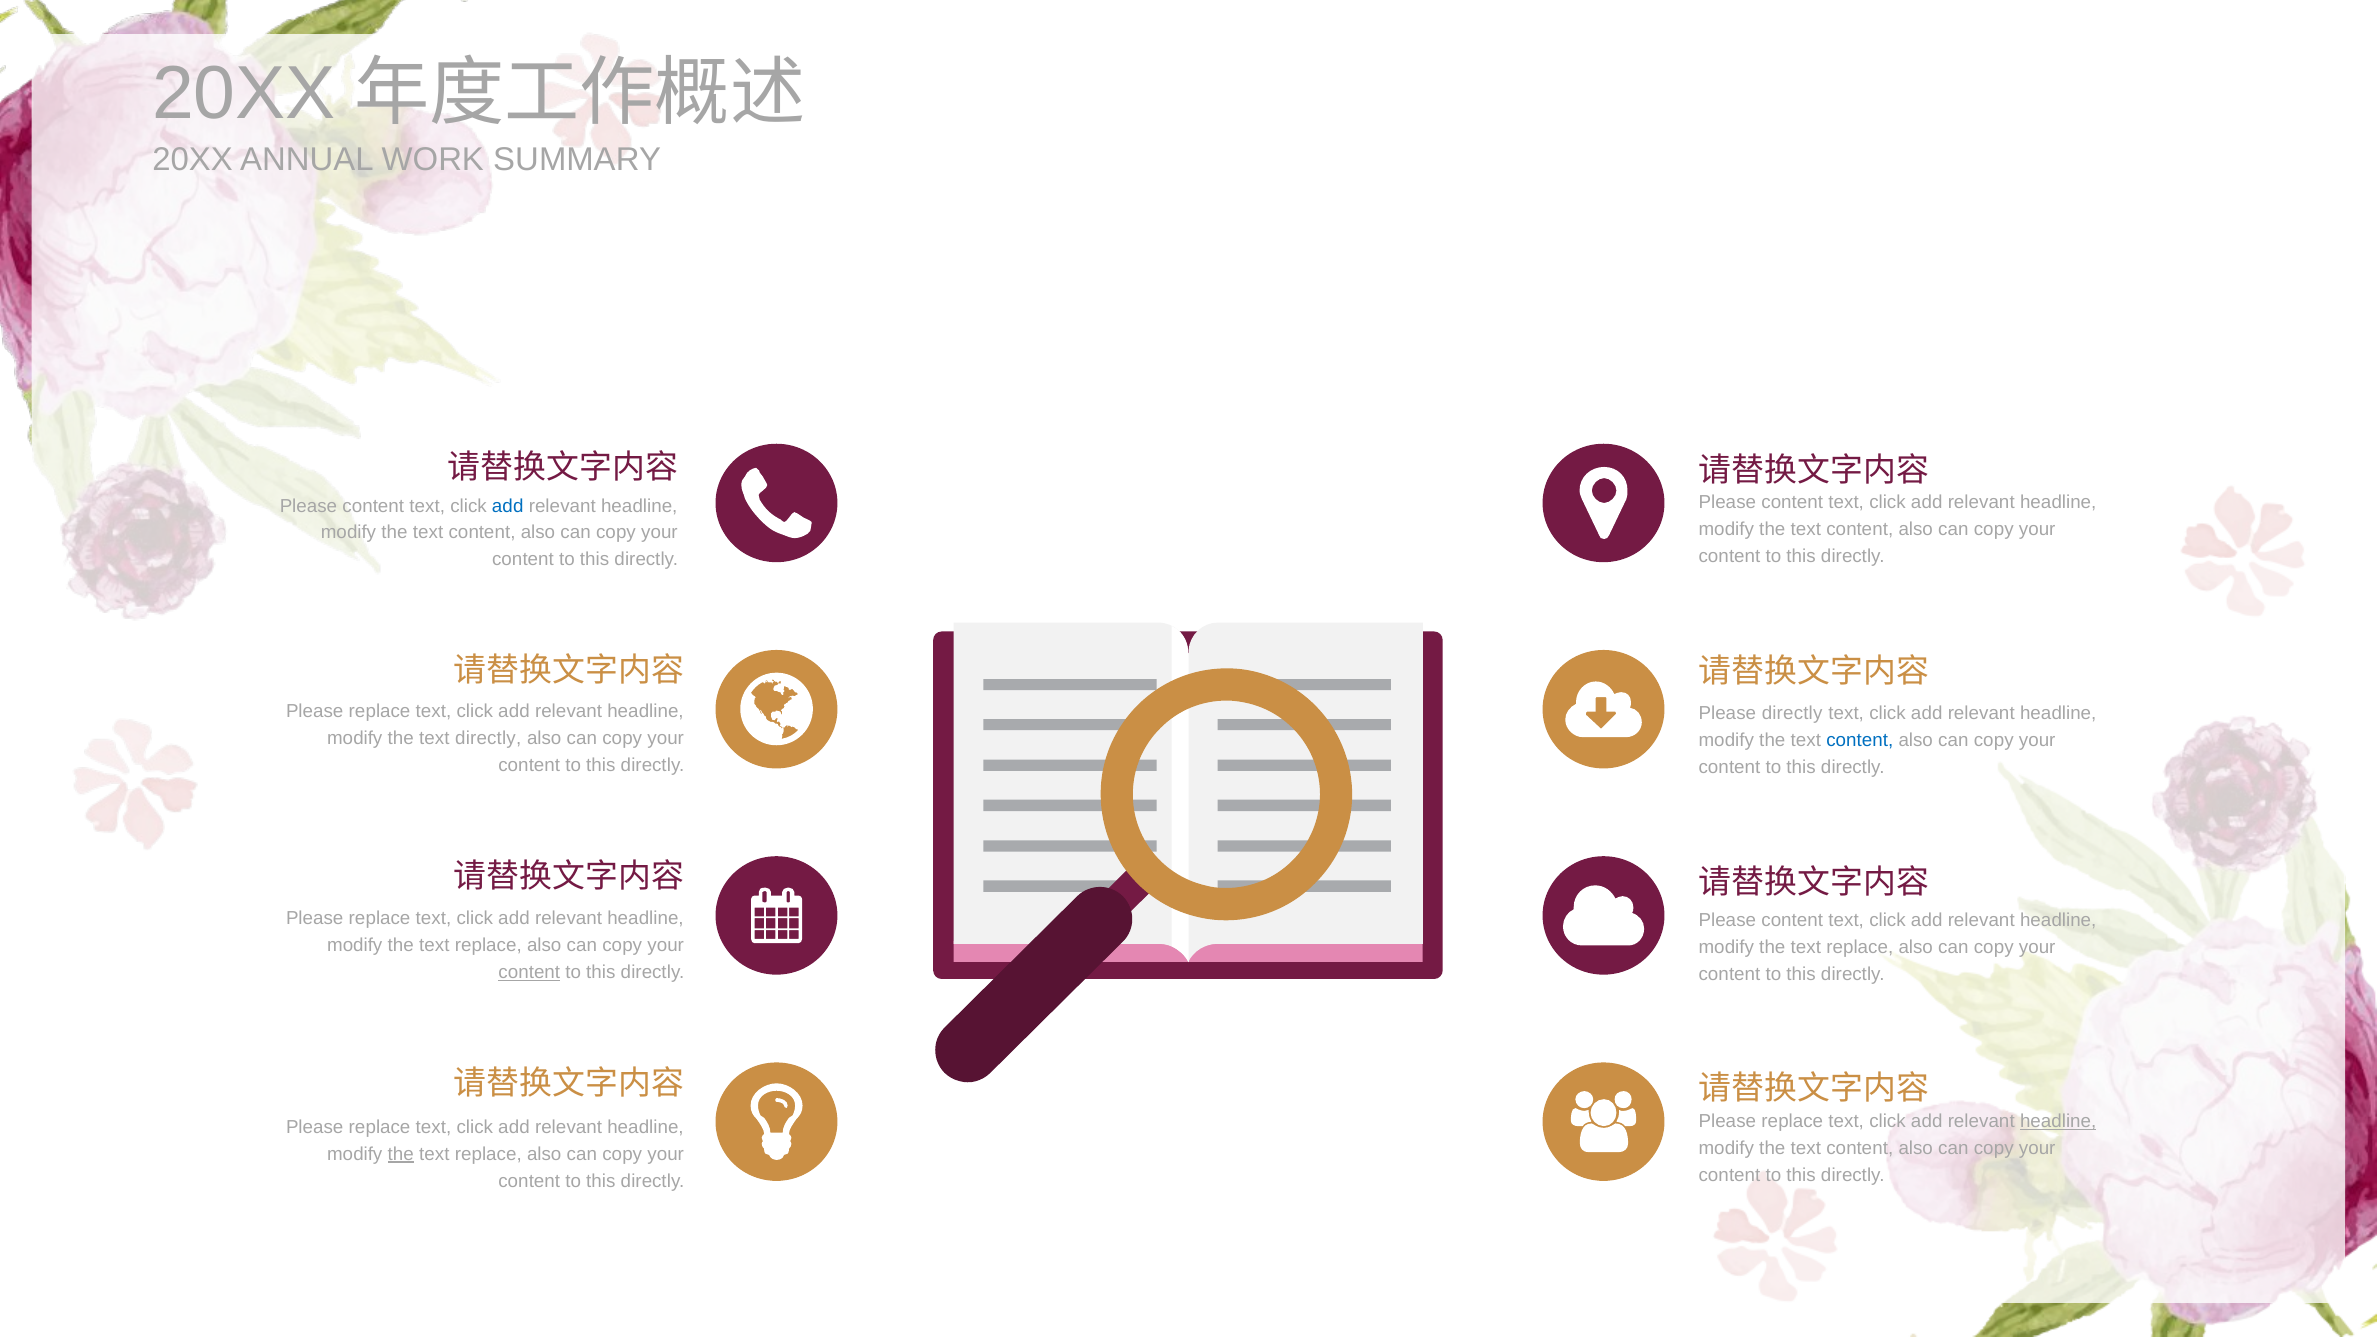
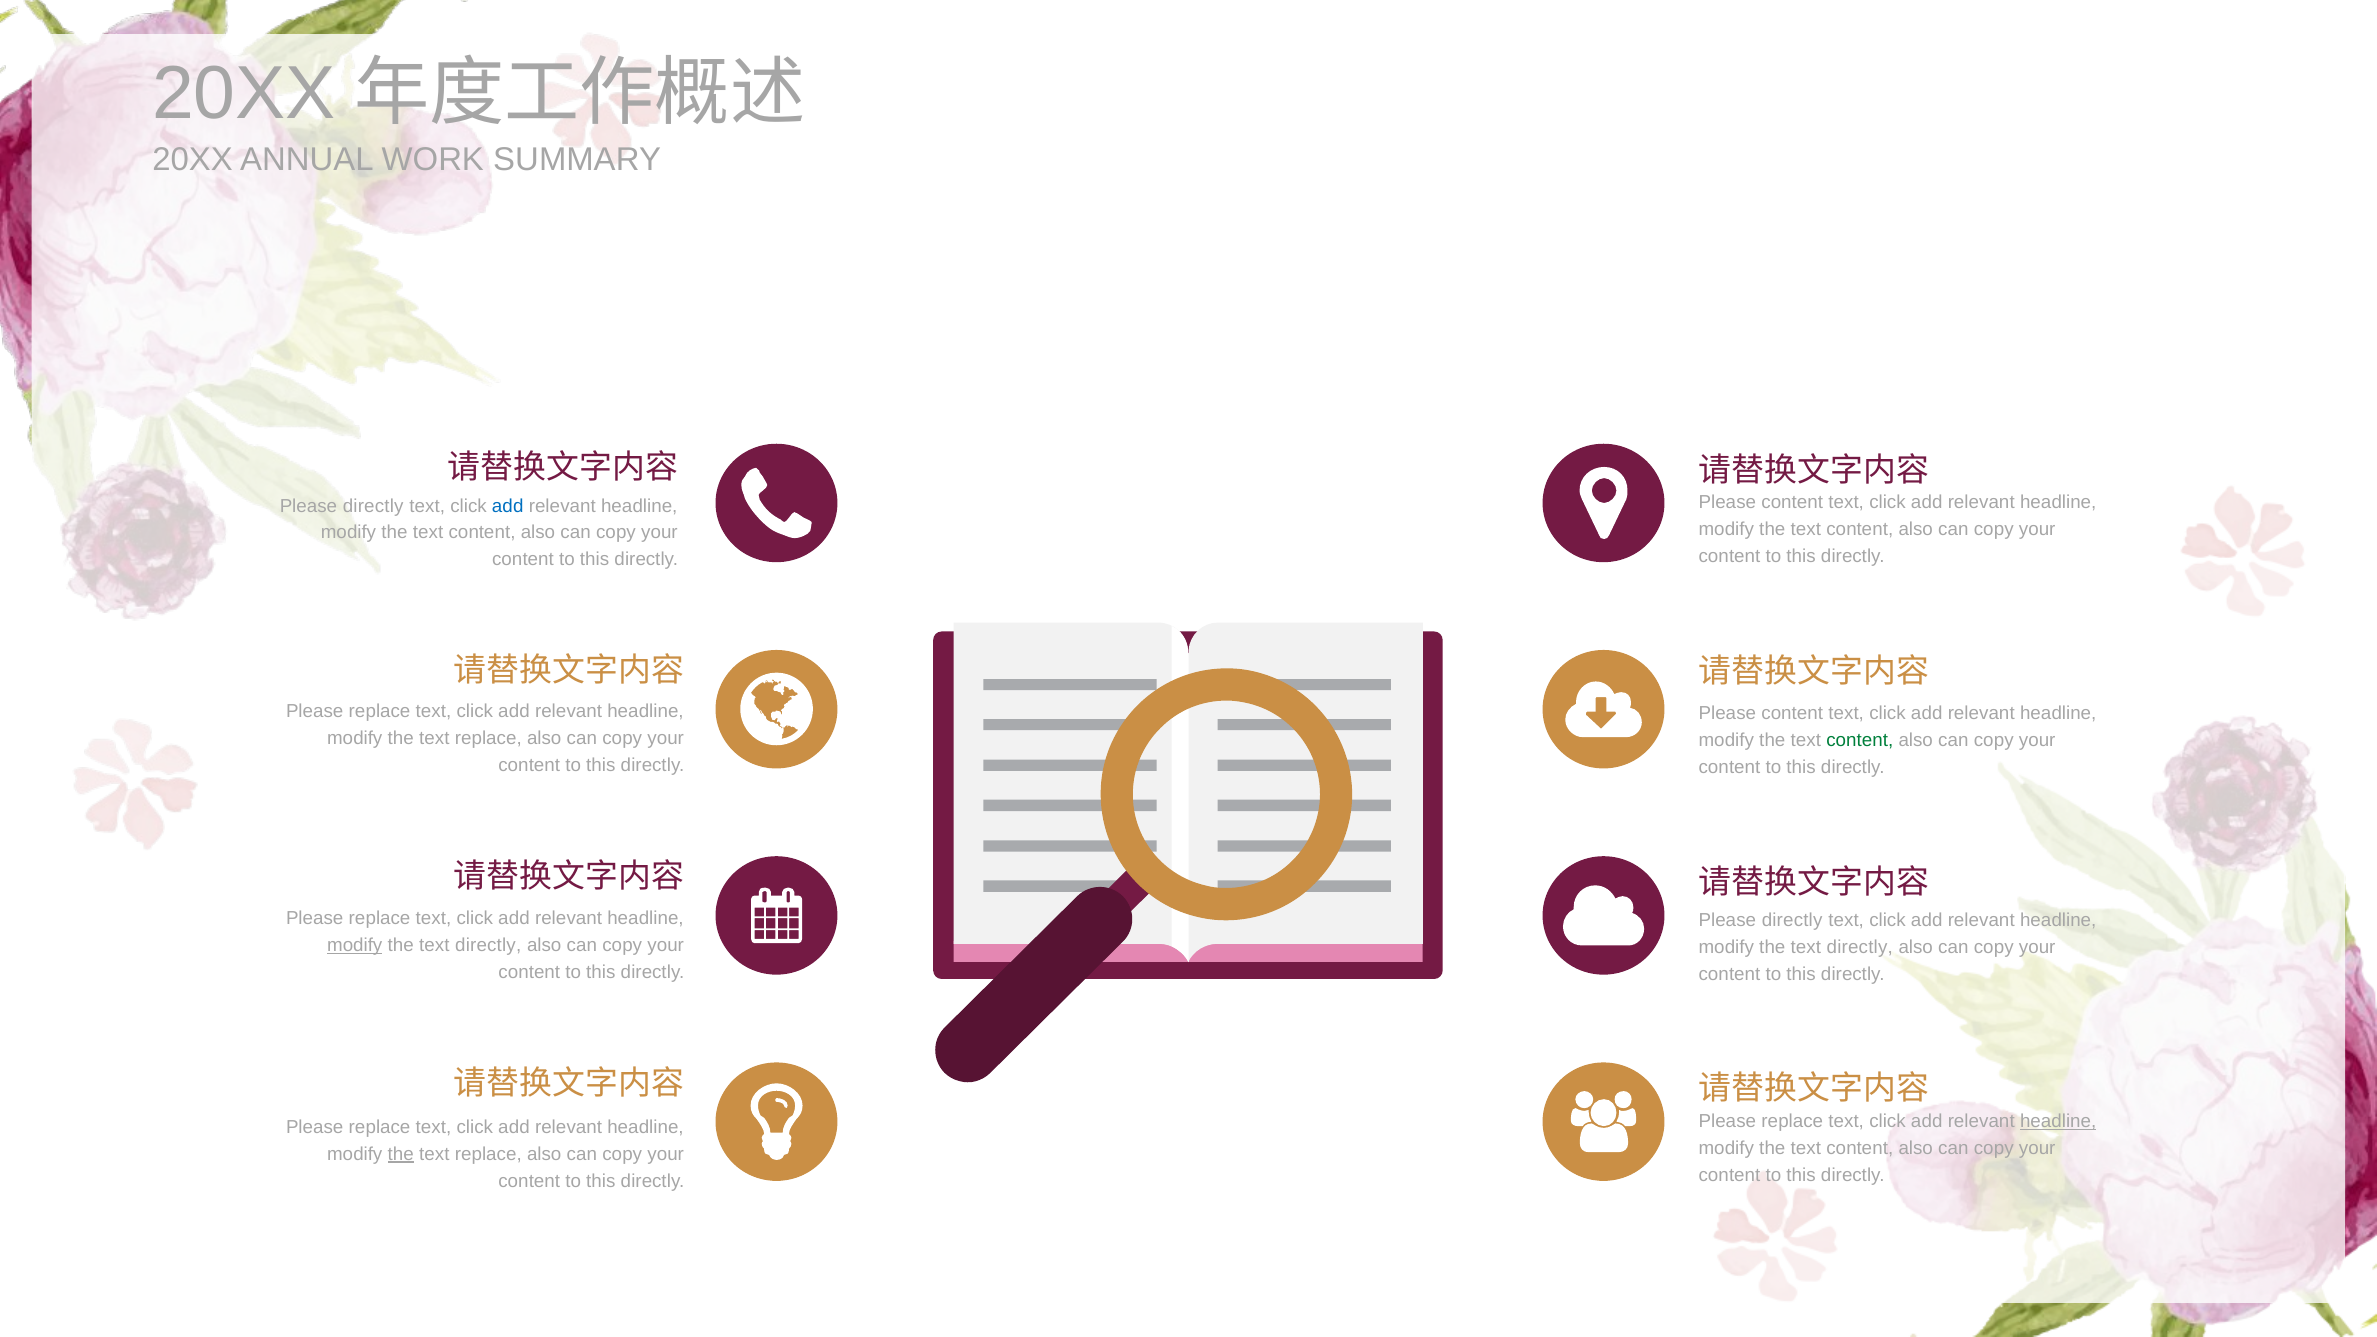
content at (373, 506): content -> directly
directly at (1792, 714): directly -> content
directly at (488, 738): directly -> replace
content at (1860, 741) colour: blue -> green
content at (1792, 920): content -> directly
modify at (355, 945) underline: none -> present
replace at (488, 945): replace -> directly
replace at (1860, 947): replace -> directly
content at (529, 972) underline: present -> none
